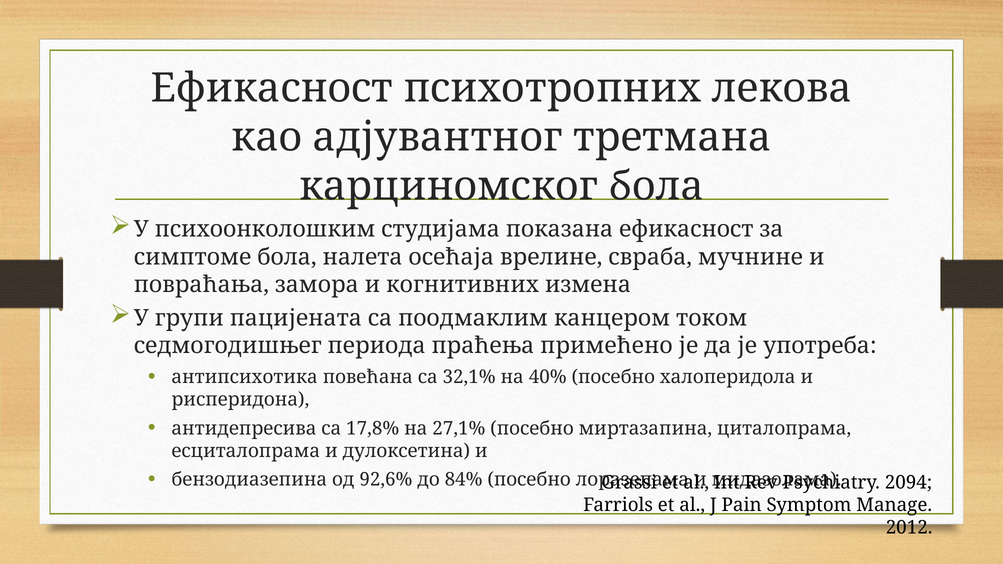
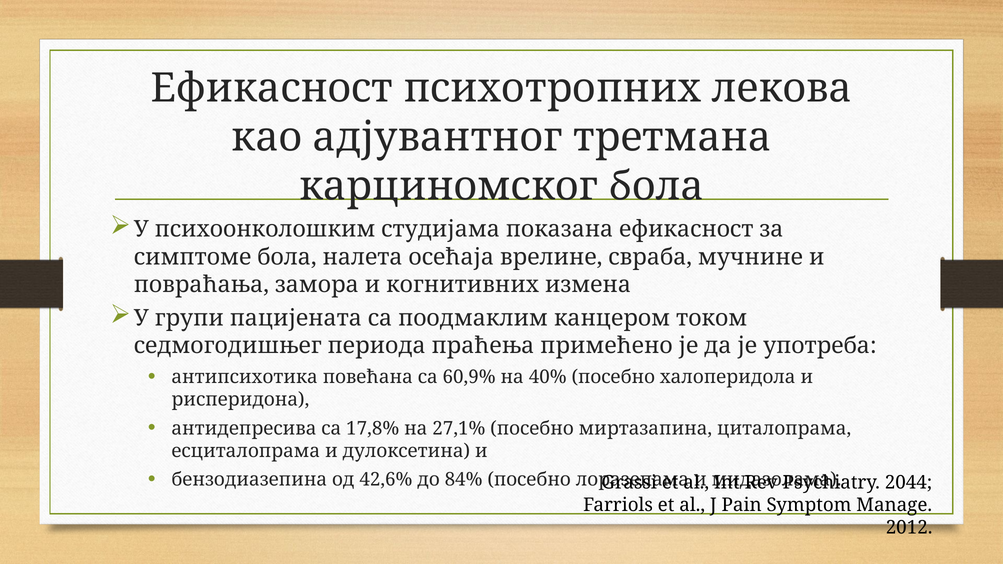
32,1%: 32,1% -> 60,9%
92,6%: 92,6% -> 42,6%
2094: 2094 -> 2044
